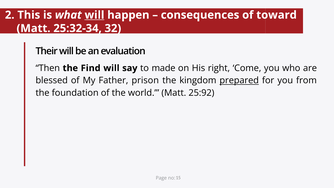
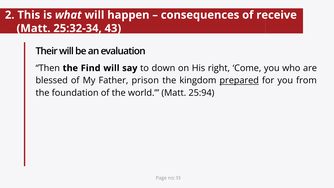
will at (94, 15) underline: present -> none
toward: toward -> receive
32: 32 -> 43
made: made -> down
25:92: 25:92 -> 25:94
